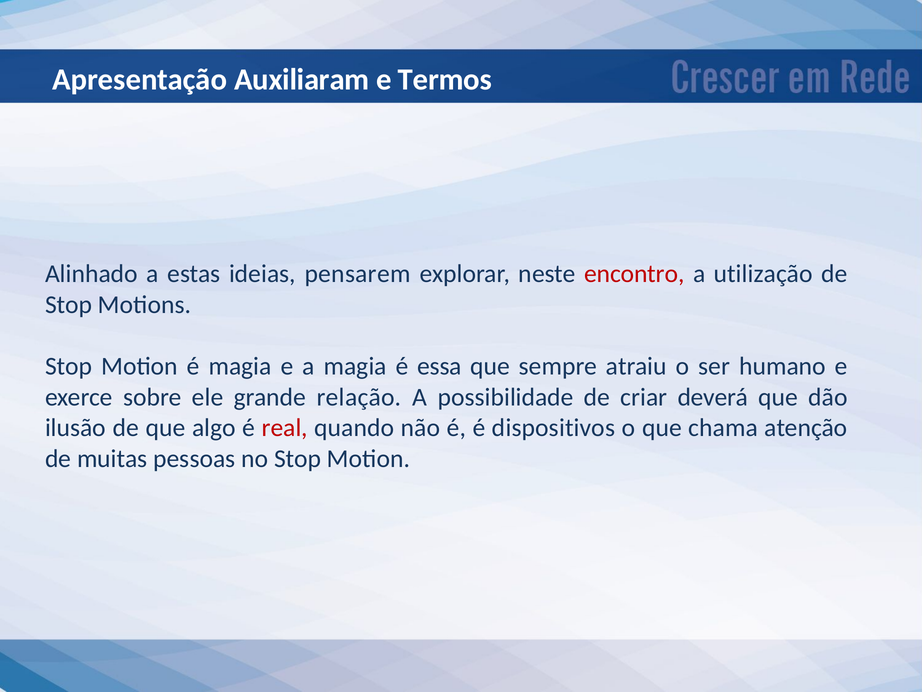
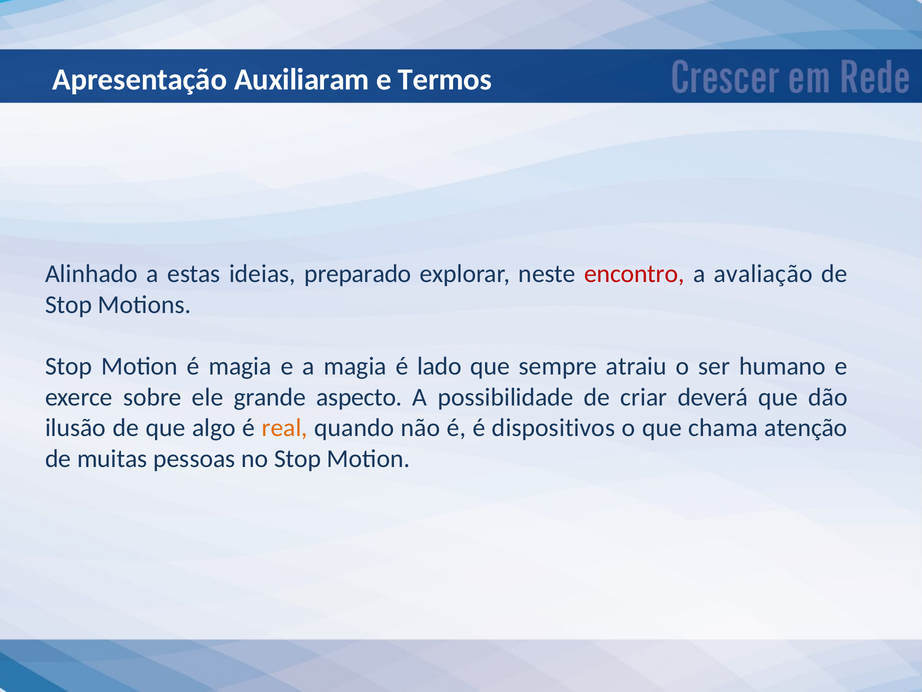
pensarem: pensarem -> preparado
utilização: utilização -> avaliação
essa: essa -> lado
relação: relação -> aspecto
real colour: red -> orange
